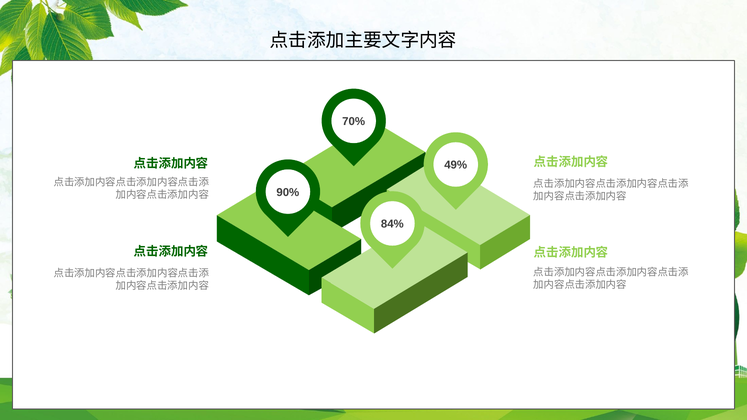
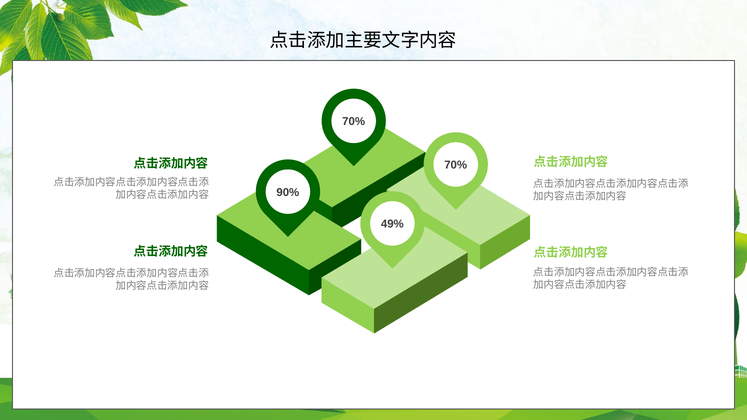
49% at (456, 165): 49% -> 70%
84%: 84% -> 49%
